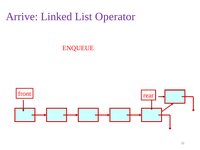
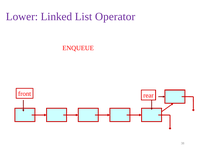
Arrive: Arrive -> Lower
